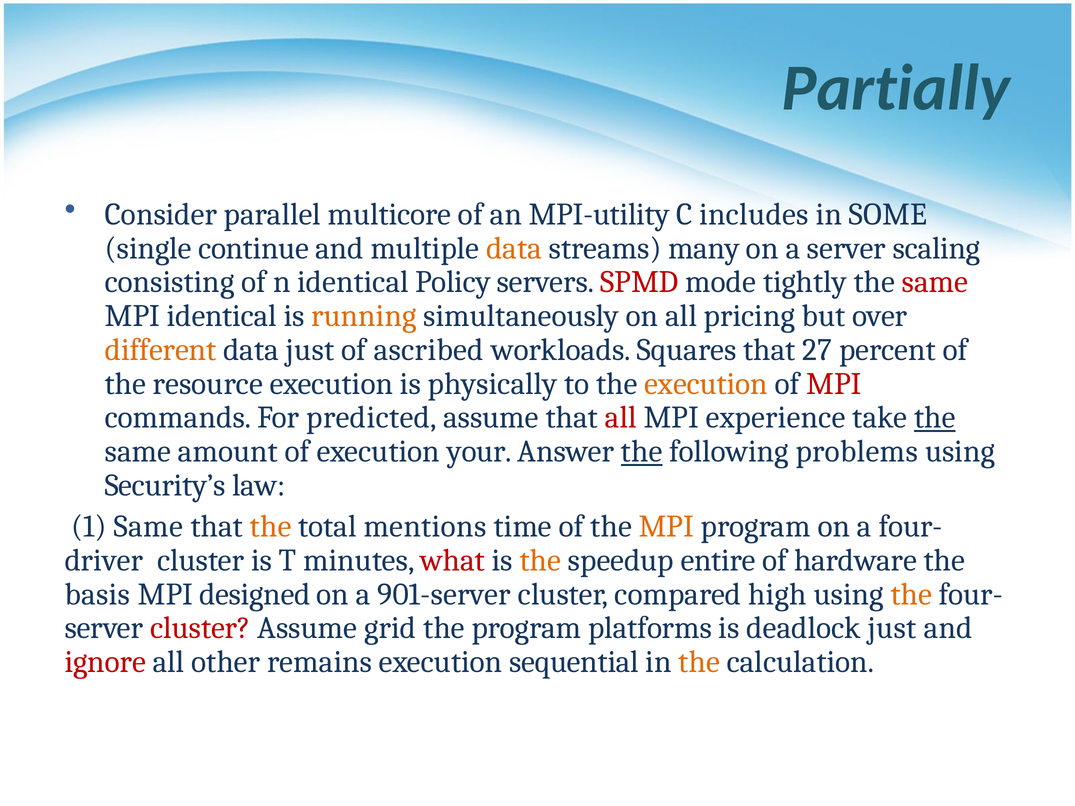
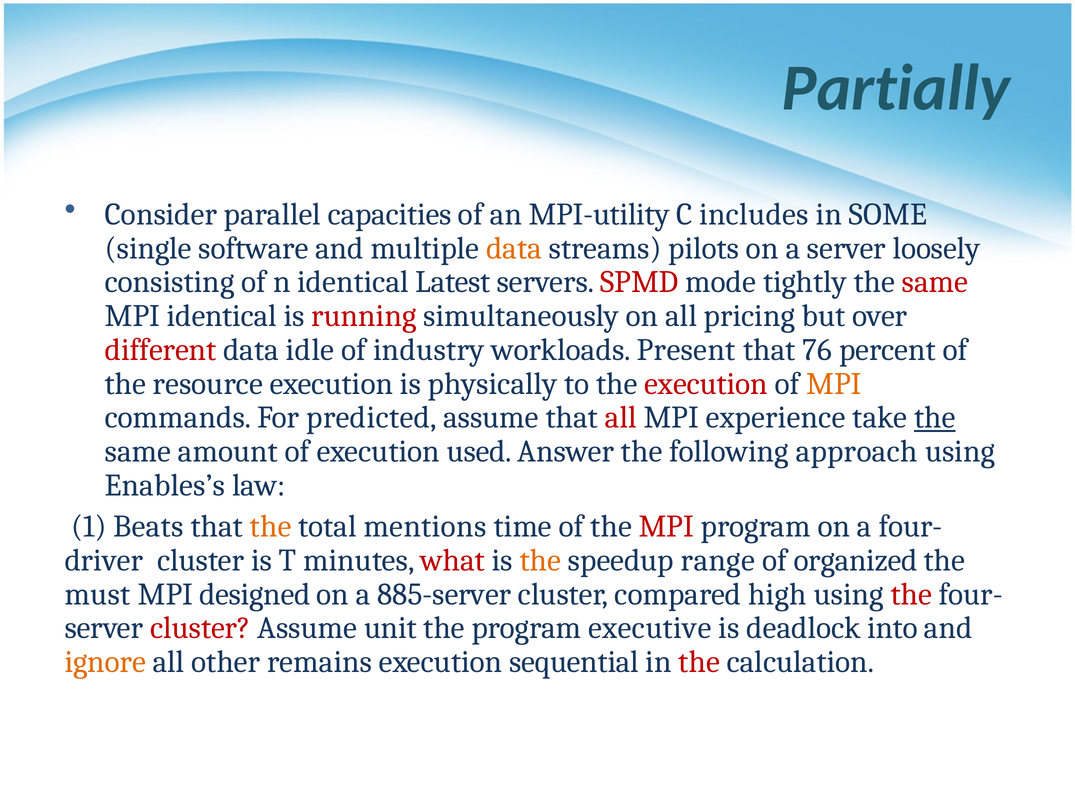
multicore: multicore -> capacities
continue: continue -> software
many: many -> pilots
scaling: scaling -> loosely
Policy: Policy -> Latest
running colour: orange -> red
different colour: orange -> red
data just: just -> idle
ascribed: ascribed -> industry
Squares: Squares -> Present
27: 27 -> 76
execution at (706, 384) colour: orange -> red
MPI at (834, 384) colour: red -> orange
your: your -> used
the at (642, 452) underline: present -> none
problems: problems -> approach
Security’s: Security’s -> Enables’s
1 Same: Same -> Beats
MPI at (666, 527) colour: orange -> red
entire: entire -> range
hardware: hardware -> organized
basis: basis -> must
901-server: 901-server -> 885-server
the at (911, 594) colour: orange -> red
grid: grid -> unit
platforms: platforms -> executive
deadlock just: just -> into
ignore colour: red -> orange
the at (699, 662) colour: orange -> red
